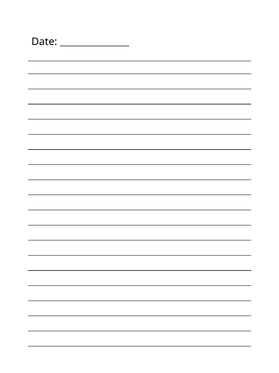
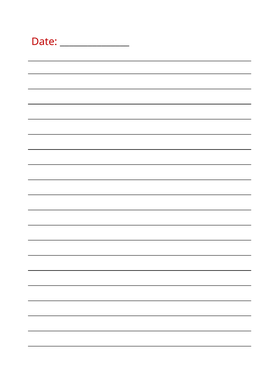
Date colour: black -> red
